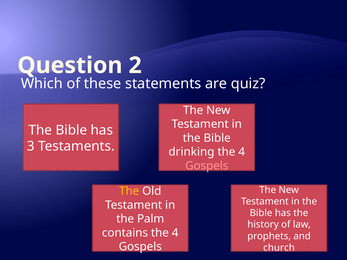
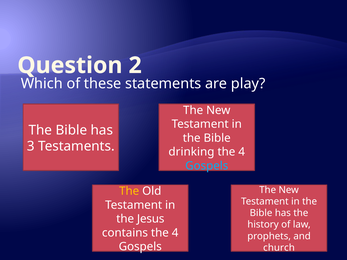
quiz: quiz -> play
Gospels at (207, 166) colour: pink -> light blue
Palm: Palm -> Jesus
